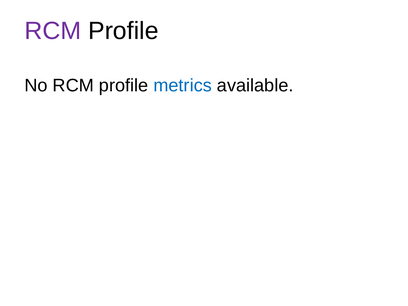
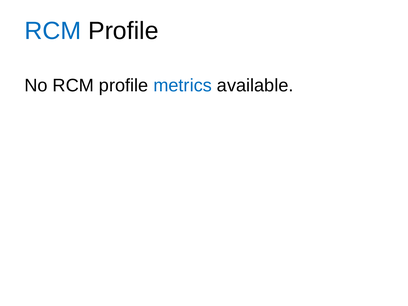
RCM at (53, 31) colour: purple -> blue
